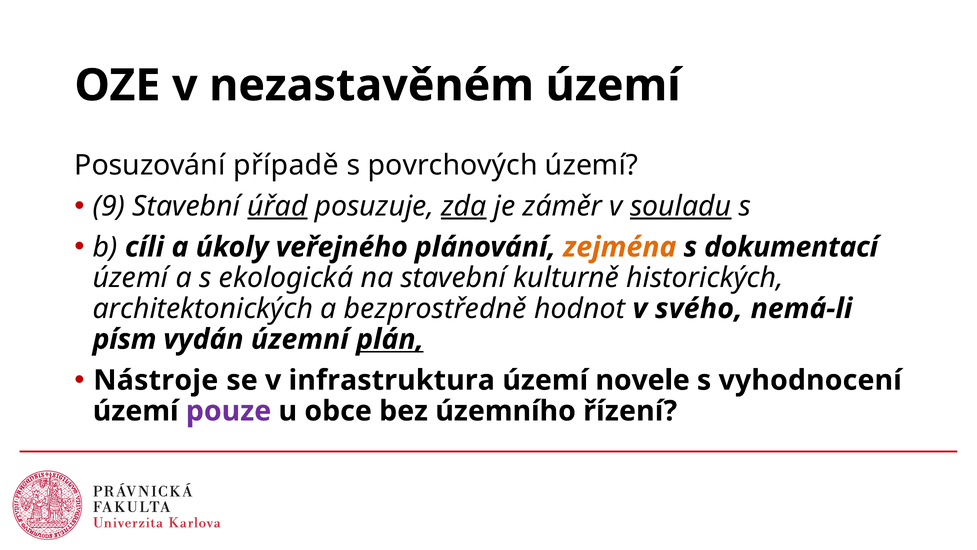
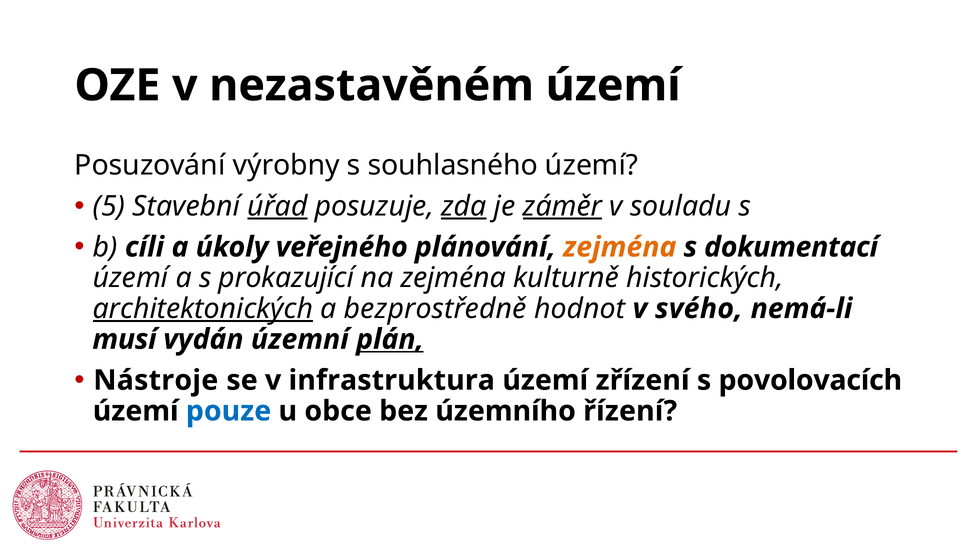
případě: případě -> výrobny
povrchových: povrchových -> souhlasného
9: 9 -> 5
záměr underline: none -> present
souladu underline: present -> none
ekologická: ekologická -> prokazující
na stavební: stavební -> zejména
architektonických underline: none -> present
písm: písm -> musí
novele: novele -> zřízení
vyhodnocení: vyhodnocení -> povolovacích
pouze colour: purple -> blue
